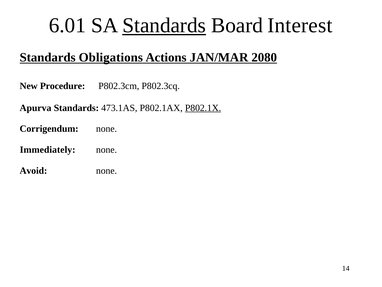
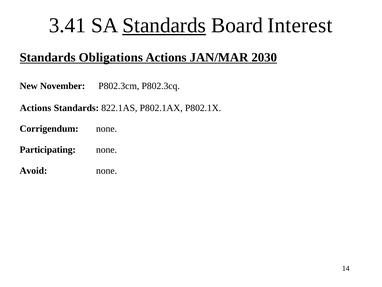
6.01: 6.01 -> 3.41
2080: 2080 -> 2030
Procedure: Procedure -> November
Apurva at (36, 108): Apurva -> Actions
473.1AS: 473.1AS -> 822.1AS
P802.1X underline: present -> none
Immediately: Immediately -> Participating
